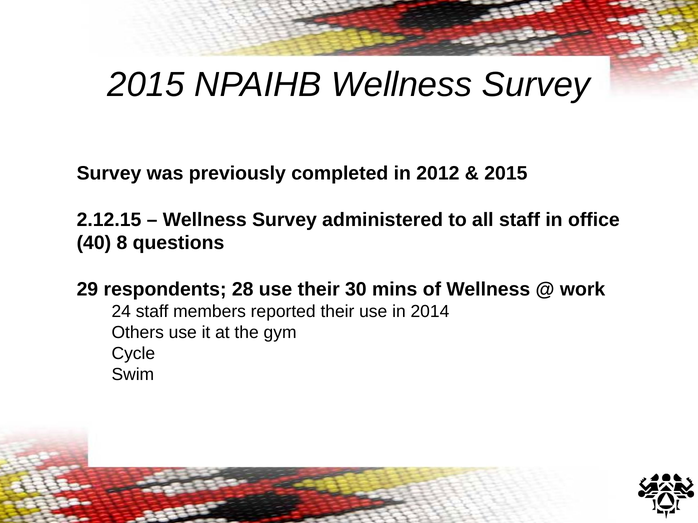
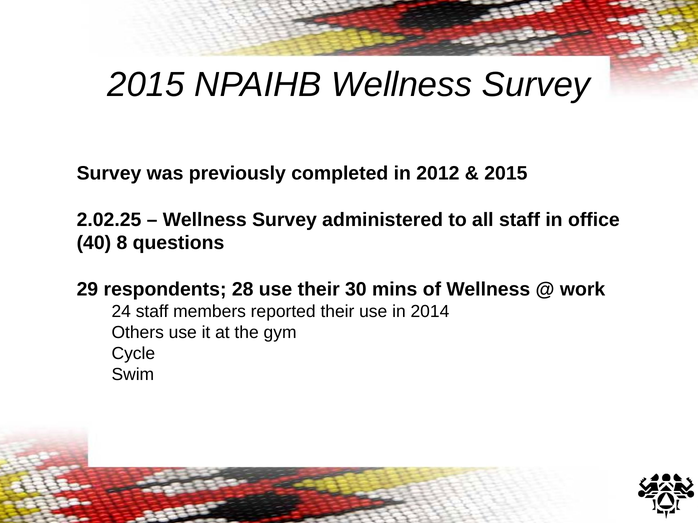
2.12.15: 2.12.15 -> 2.02.25
